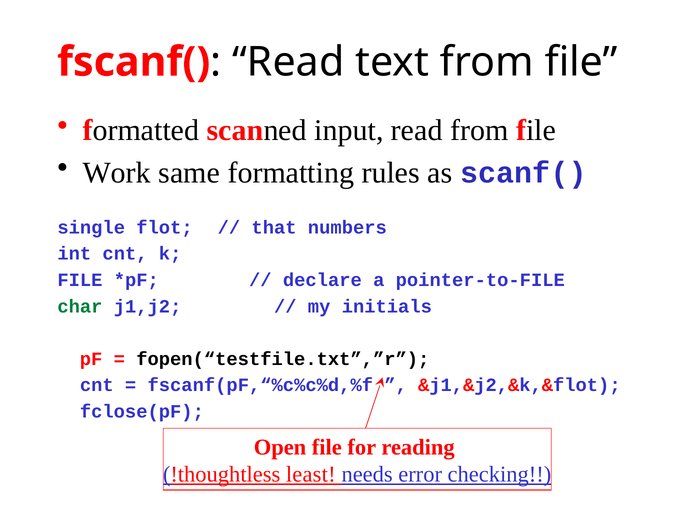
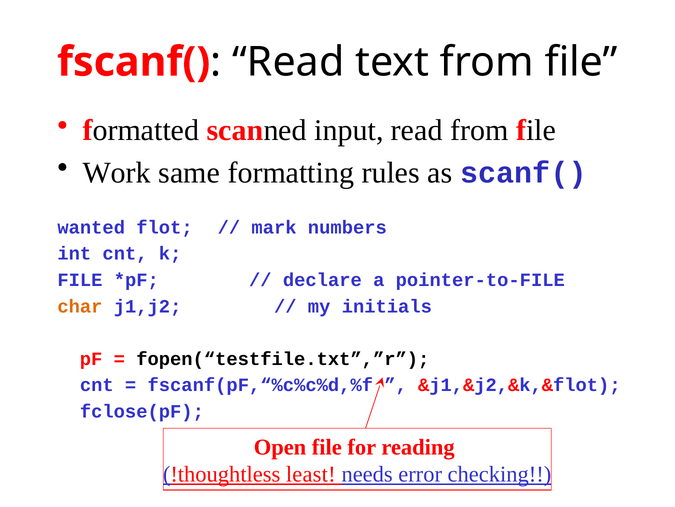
single: single -> wanted
that: that -> mark
char colour: green -> orange
